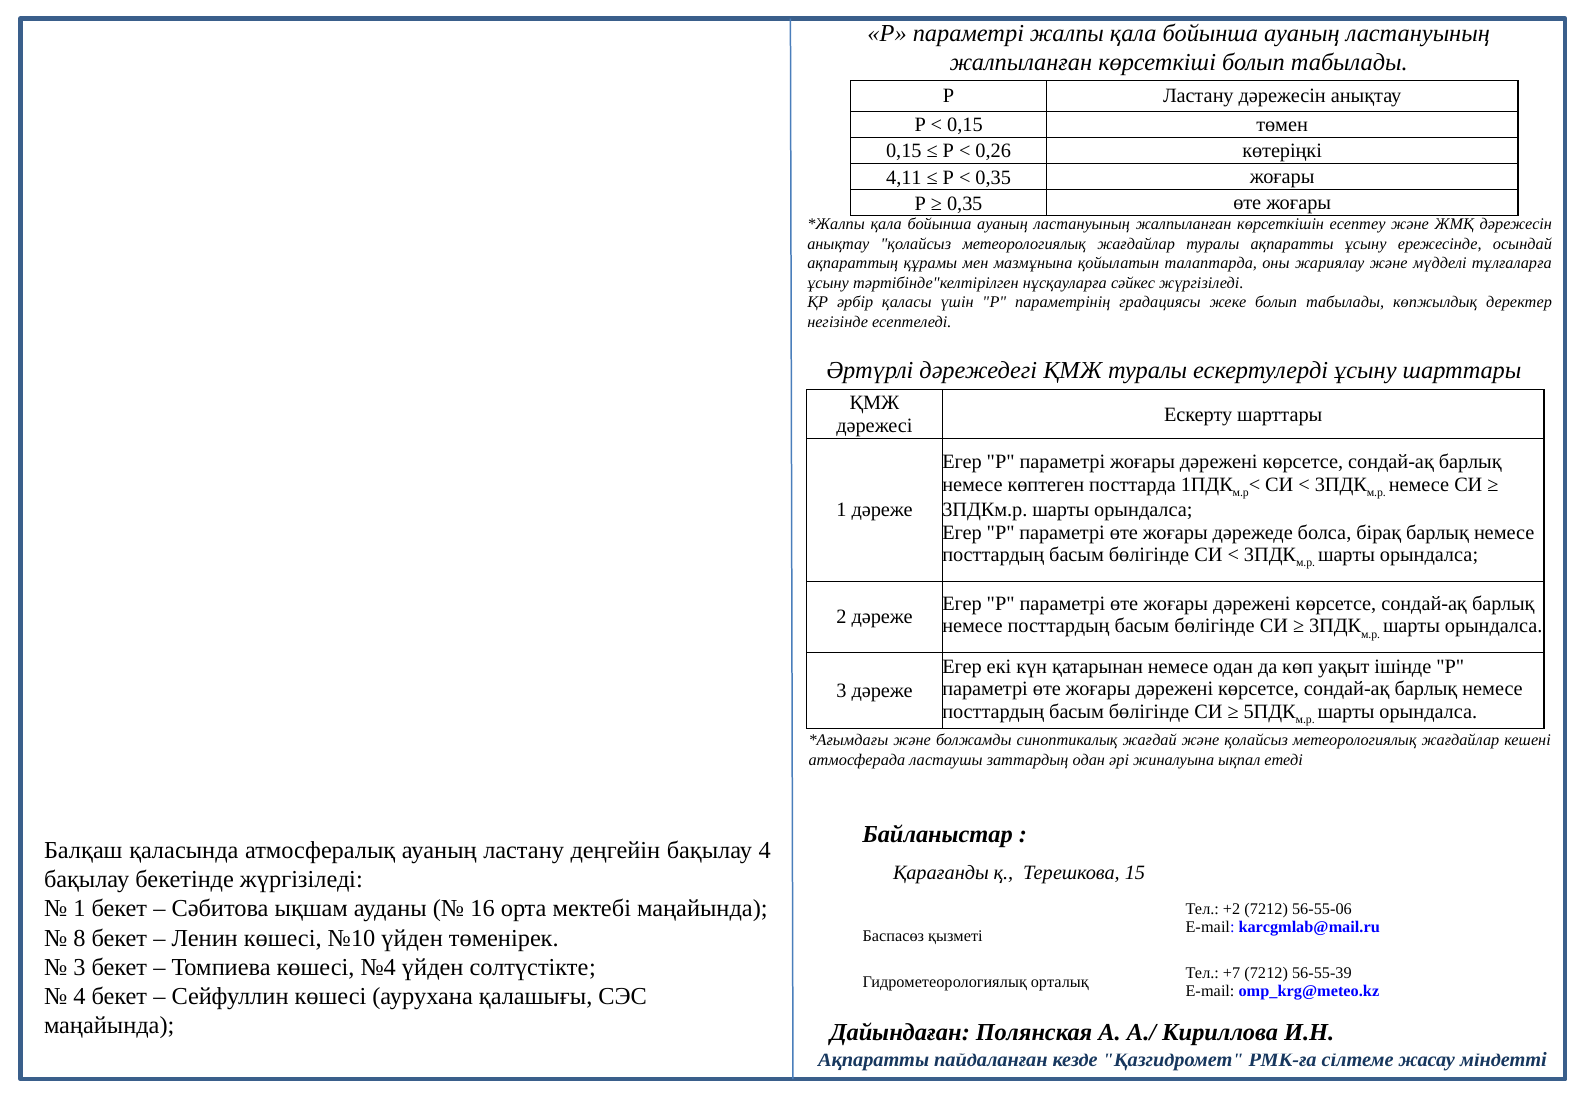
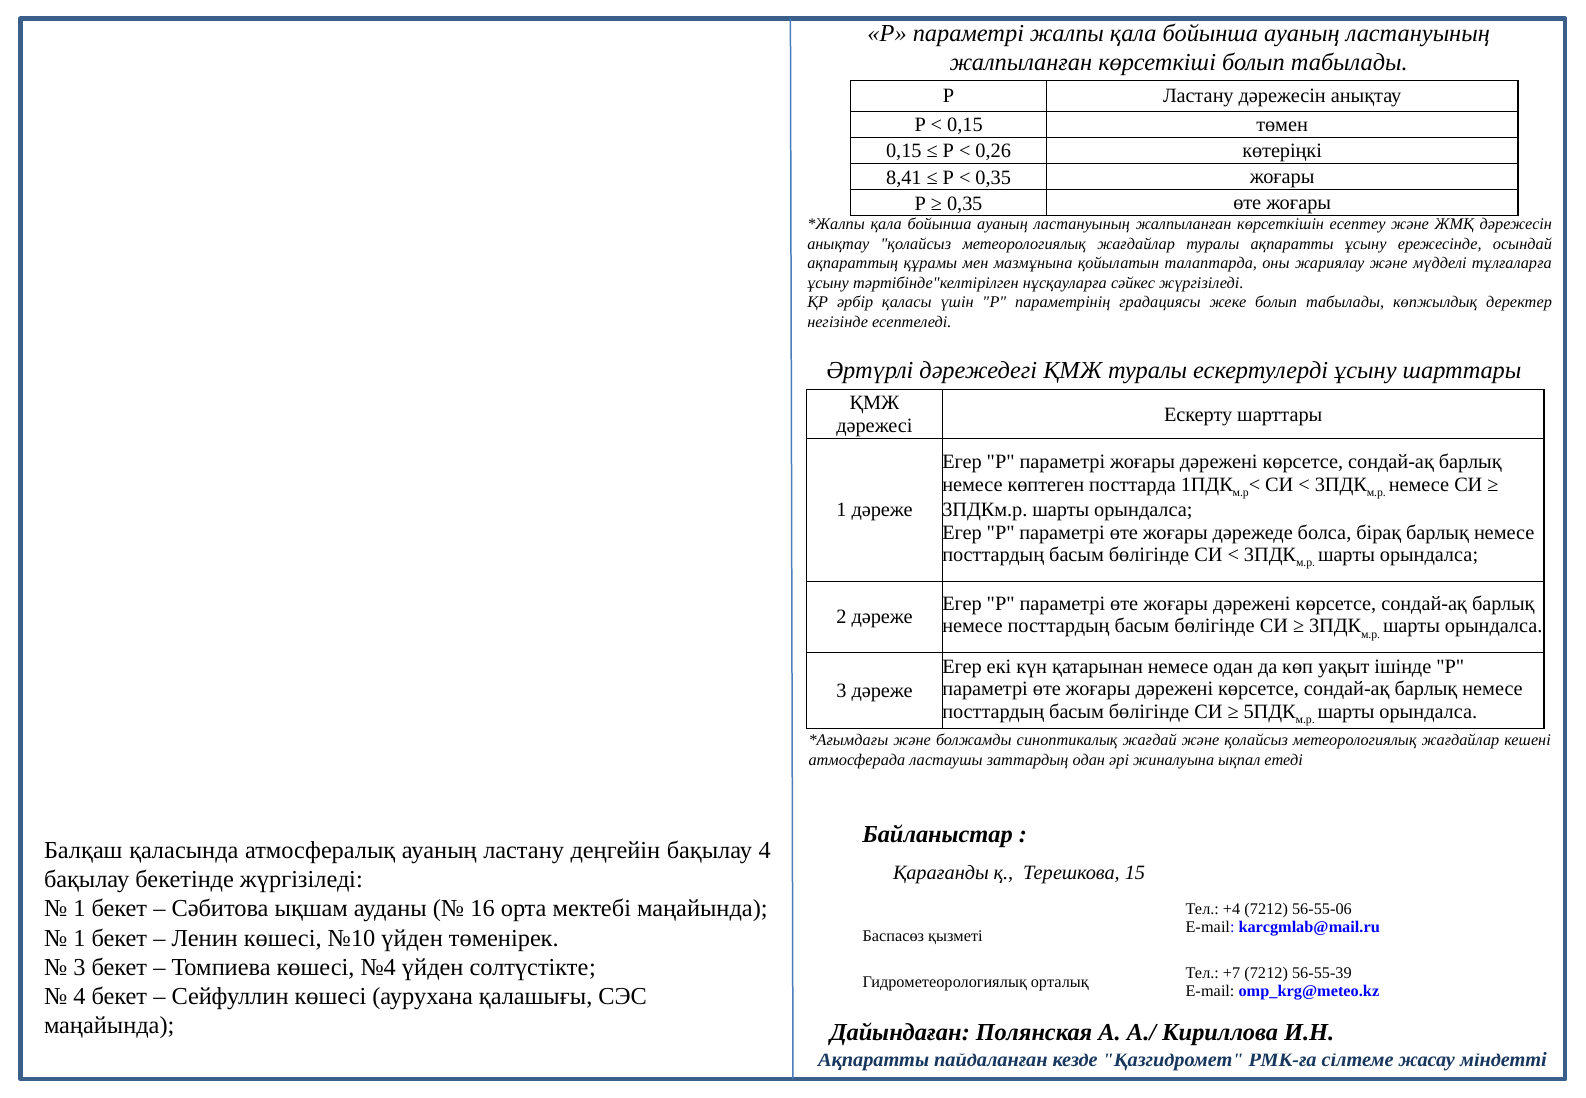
4,11: 4,11 -> 8,41
+2: +2 -> +4
8 at (79, 938): 8 -> 1
